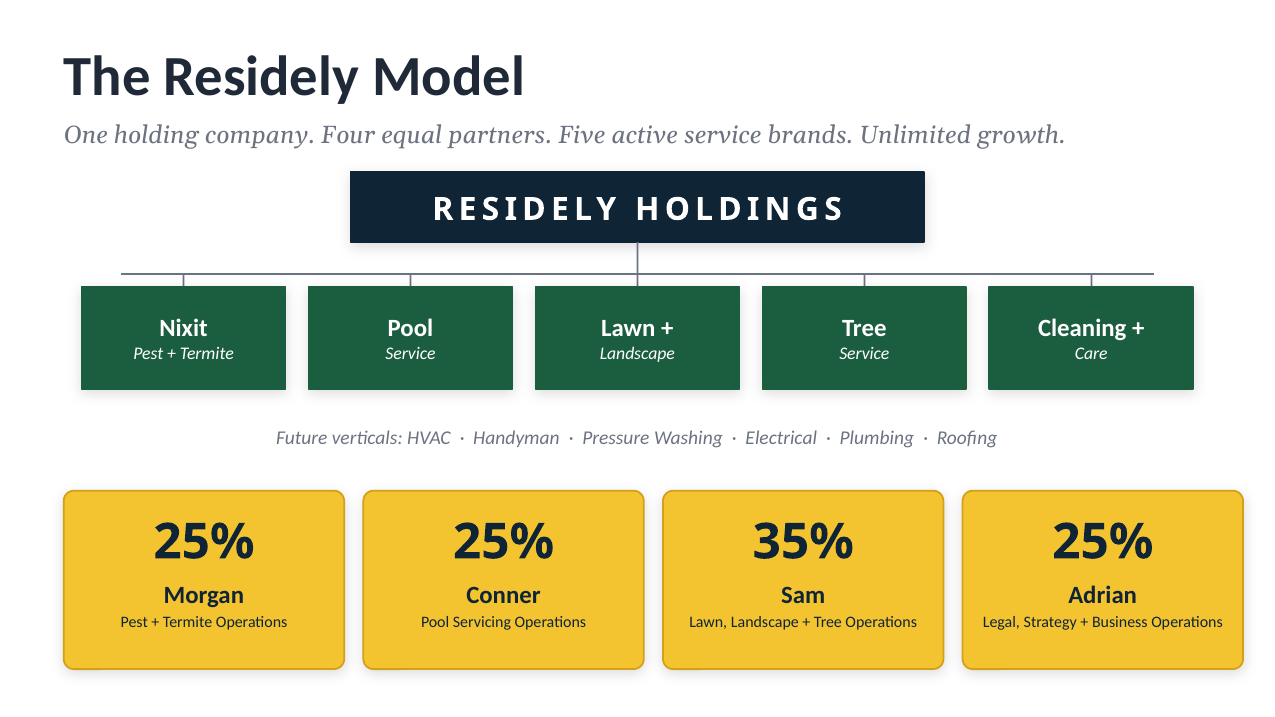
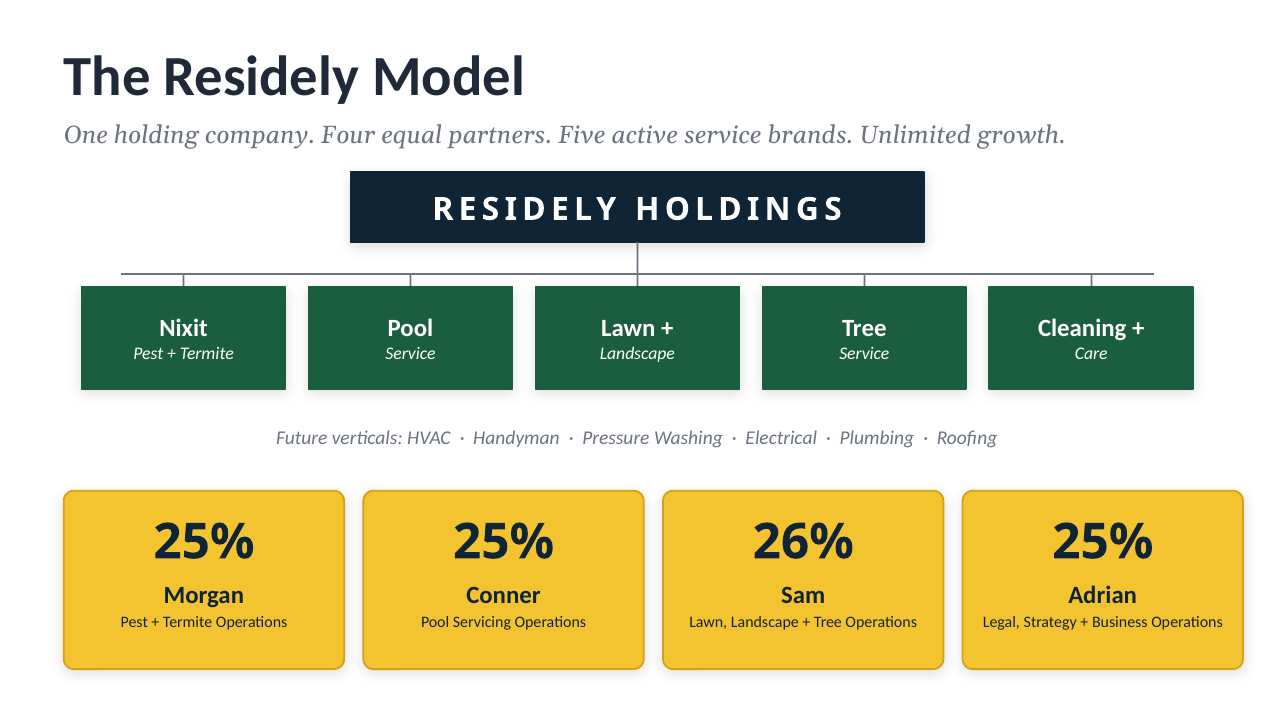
35%: 35% -> 26%
